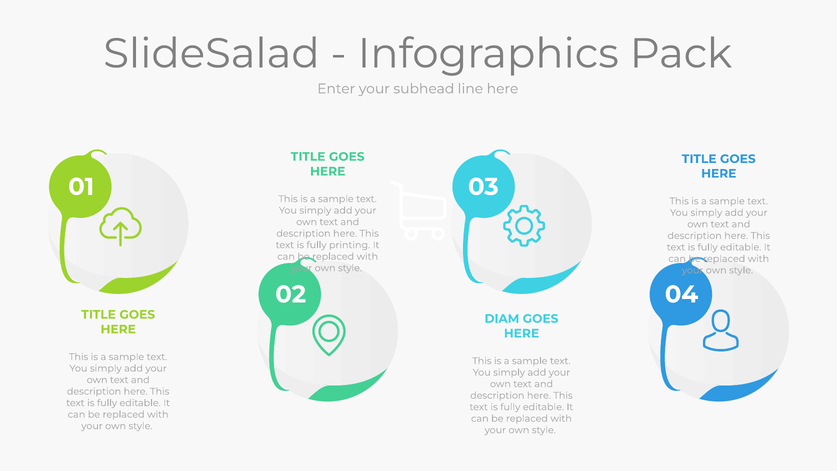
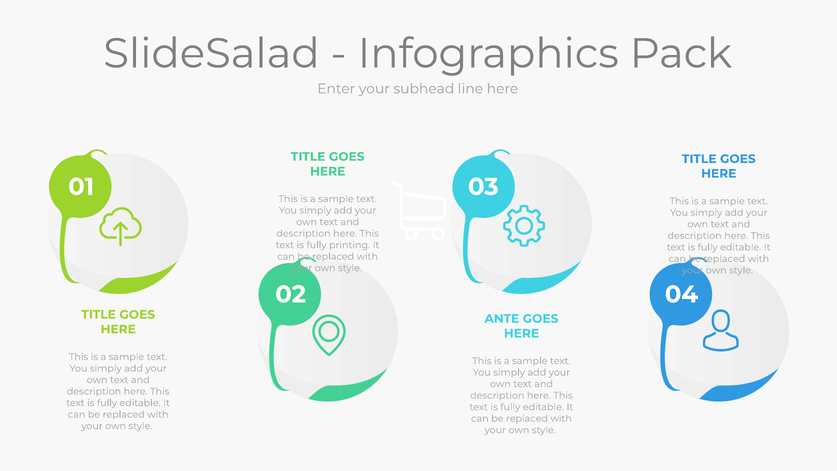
DIAM: DIAM -> ANTE
